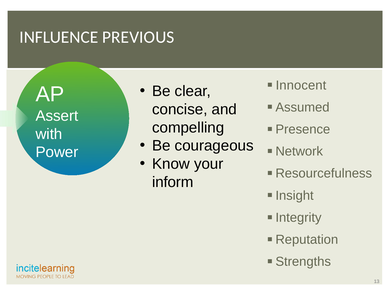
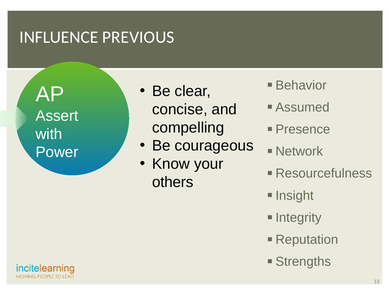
Innocent: Innocent -> Behavior
inform: inform -> others
